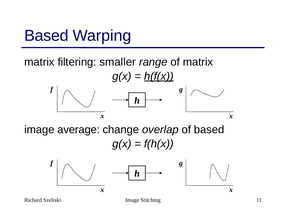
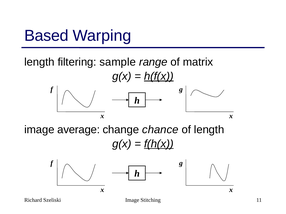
matrix at (39, 62): matrix -> length
smaller: smaller -> sample
overlap: overlap -> chance
of based: based -> length
f(h(x underline: none -> present
